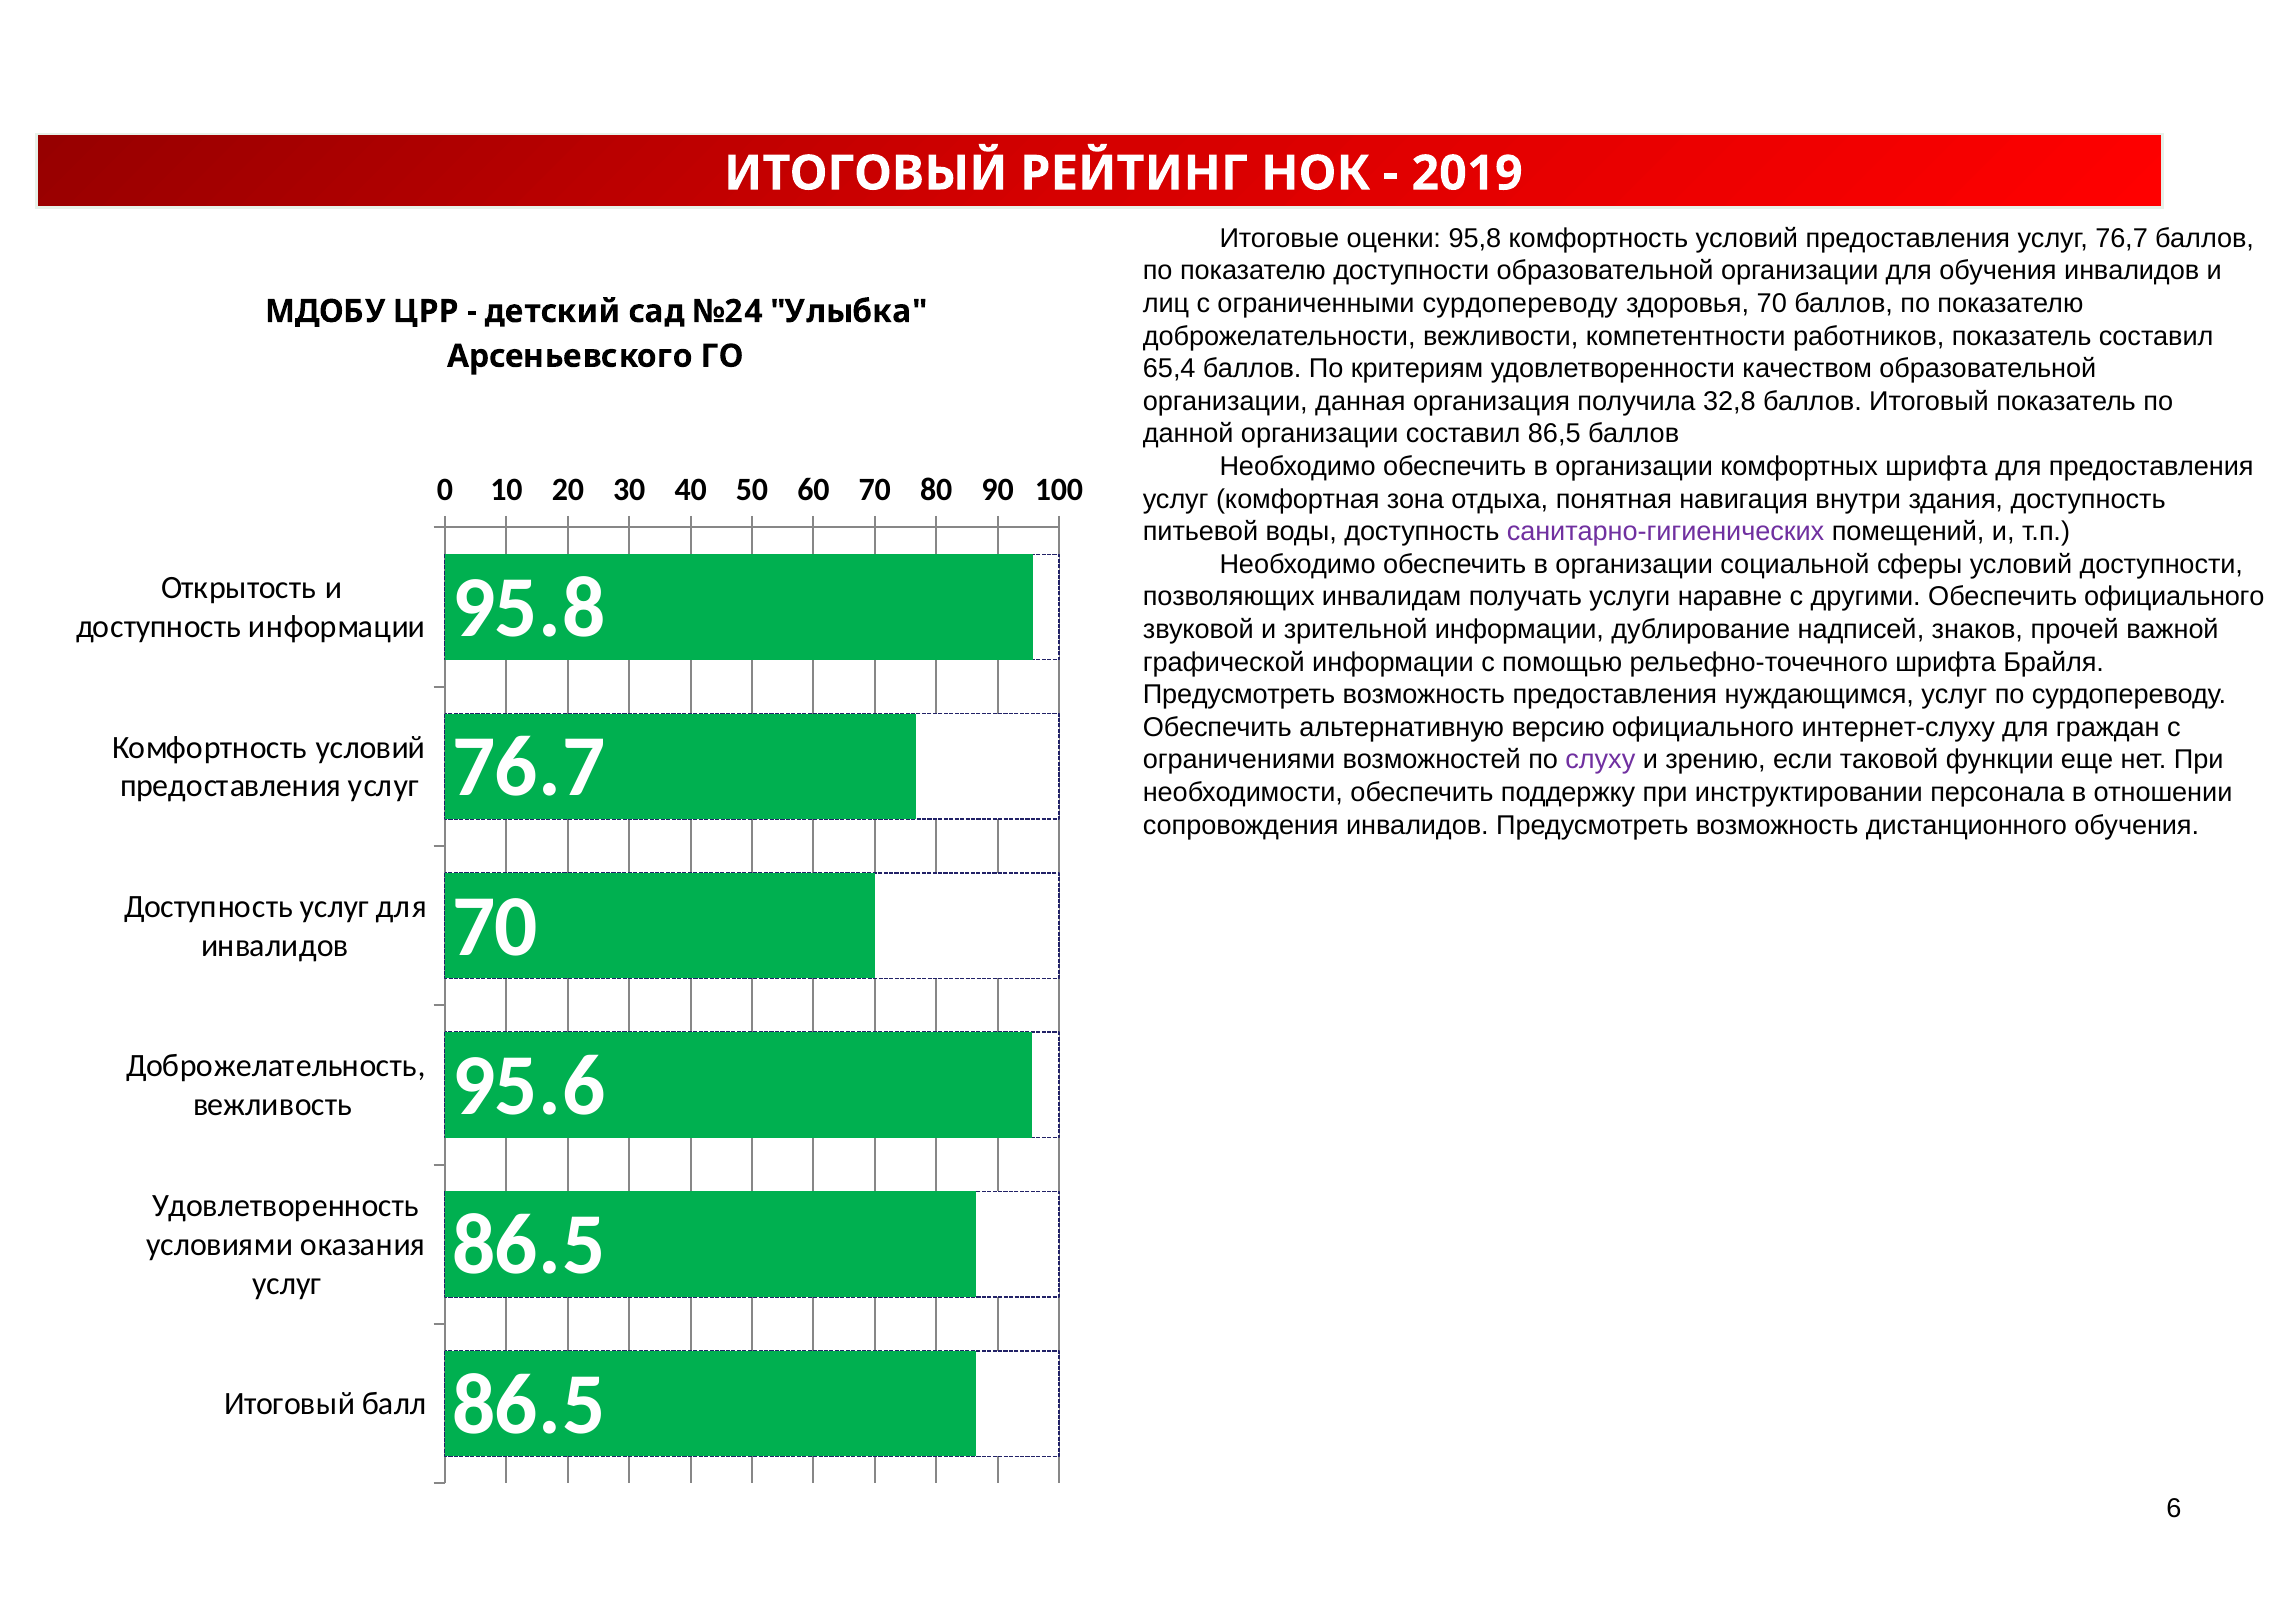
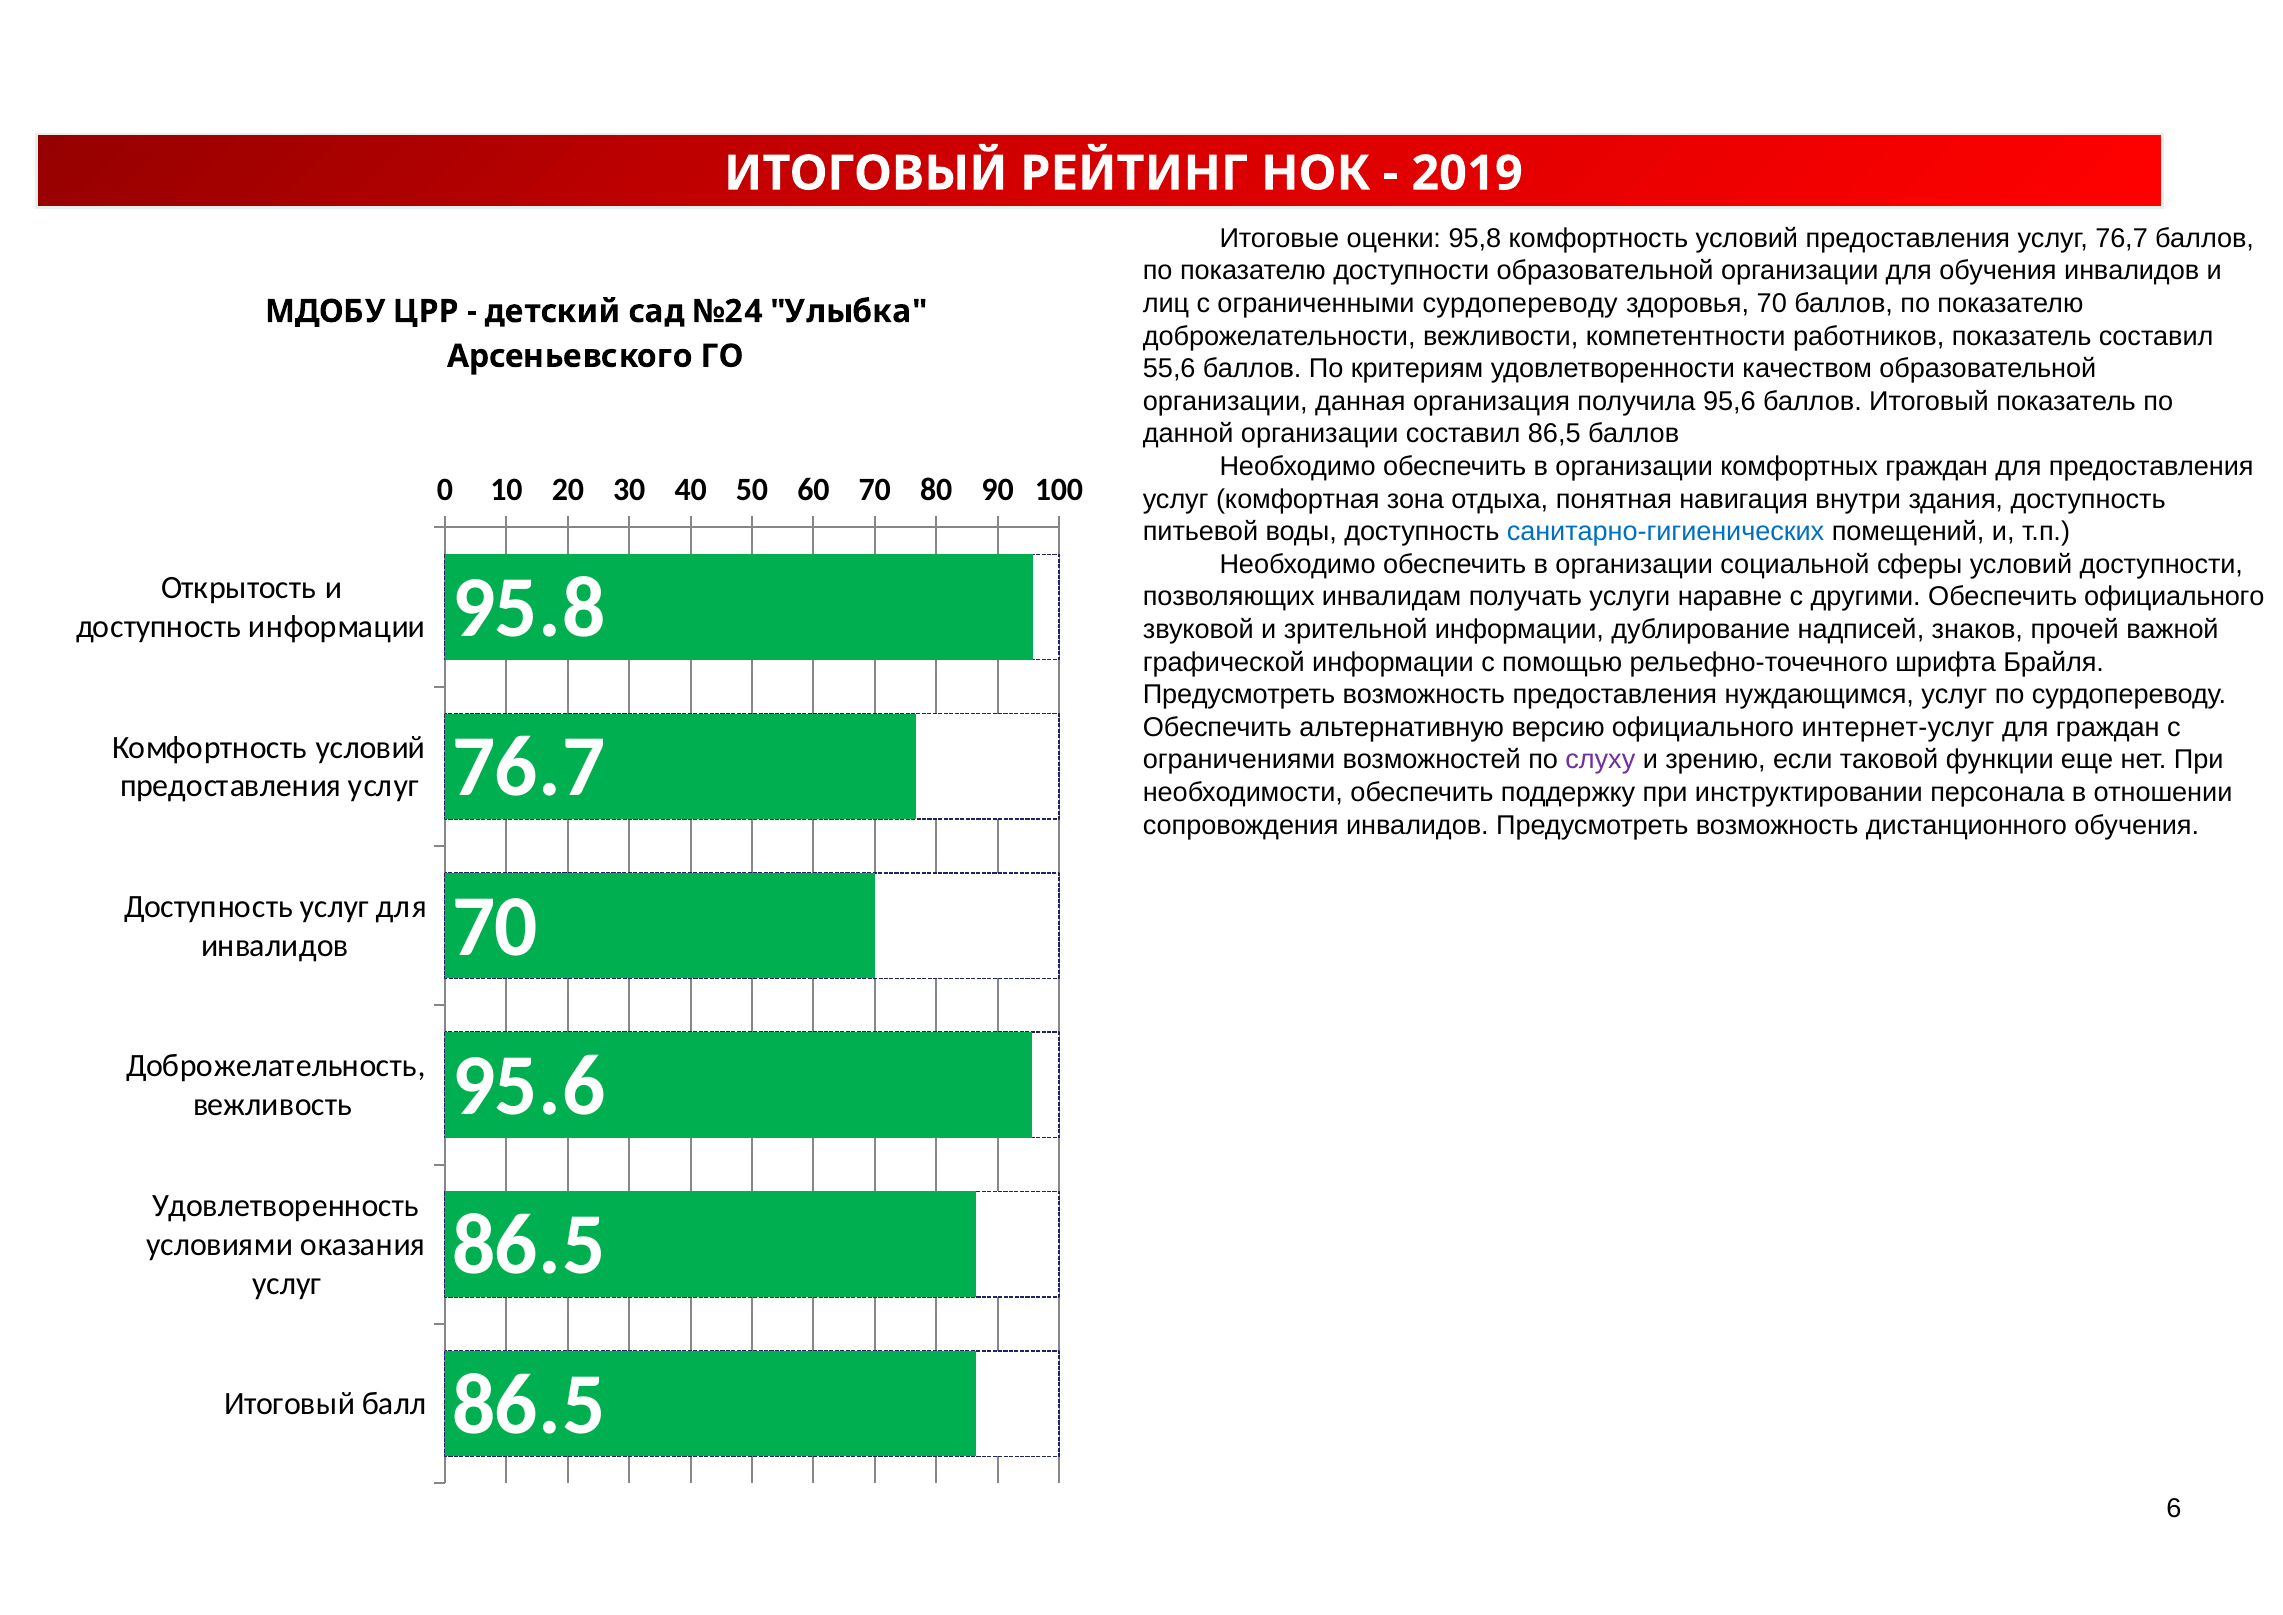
65,4: 65,4 -> 55,6
32,8: 32,8 -> 95,6
комфортных шрифта: шрифта -> граждан
санитарно-гигиенических colour: purple -> blue
интернет-слуху: интернет-слуху -> интернет-услуг
